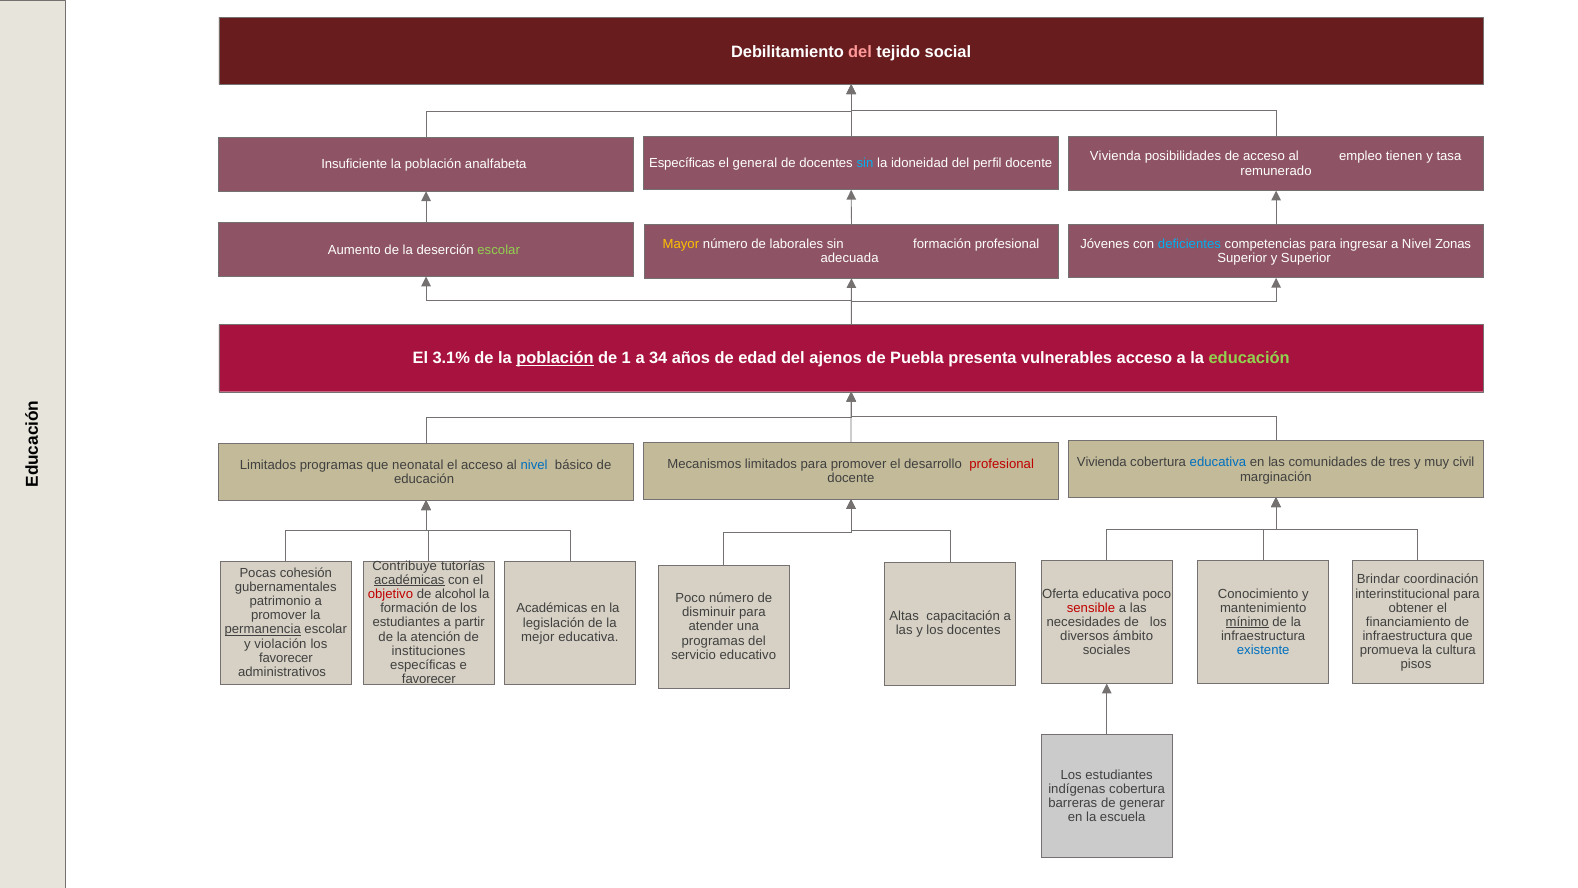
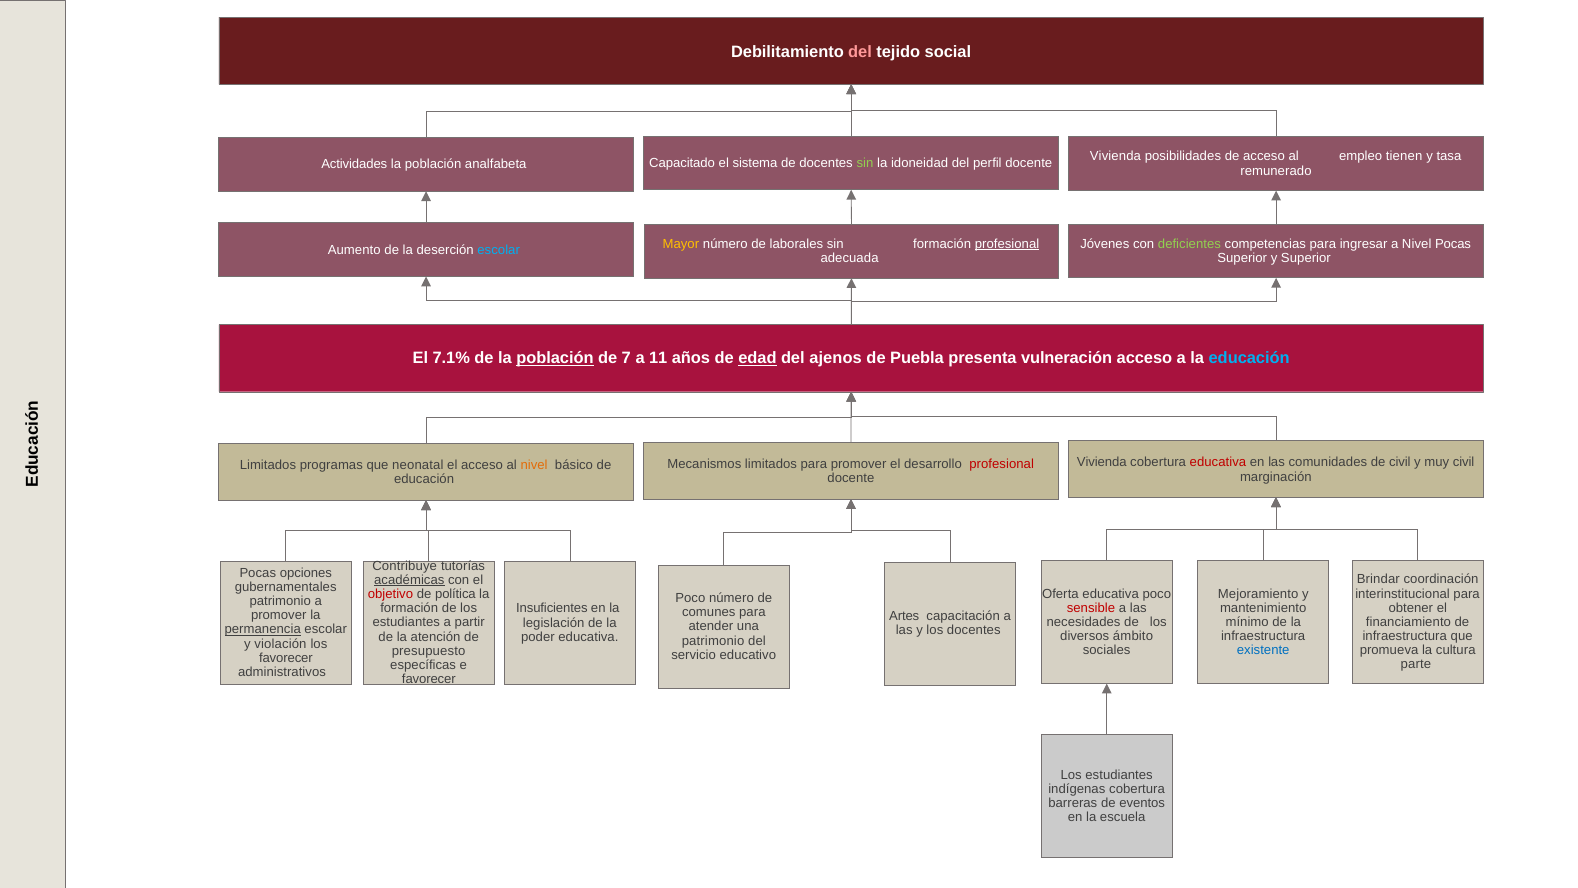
Insuficiente: Insuficiente -> Actividades
analfabeta Específicas: Específicas -> Capacitado
general: general -> sistema
sin at (865, 163) colour: light blue -> light green
deficientes colour: light blue -> light green
Nivel Zonas: Zonas -> Pocas
profesional at (1007, 244) underline: none -> present
escolar at (499, 250) colour: light green -> light blue
3.1%: 3.1% -> 7.1%
1: 1 -> 7
34: 34 -> 11
edad underline: none -> present
vulnerables: vulnerables -> vulneración
educación at (1249, 358) colour: light green -> light blue
educativa at (1218, 462) colour: blue -> red
de tres: tres -> civil
nivel at (534, 465) colour: blue -> orange
cohesión: cohesión -> opciones
Conocimiento: Conocimiento -> Mejoramiento
alcohol: alcohol -> política
Académicas at (552, 608): Académicas -> Insuficientes
disminuir: disminuir -> comunes
Altas: Altas -> Artes
mínimo underline: present -> none
mejor: mejor -> poder
programas at (713, 640): programas -> patrimonio
instituciones: instituciones -> presupuesto
pisos: pisos -> parte
generar: generar -> eventos
